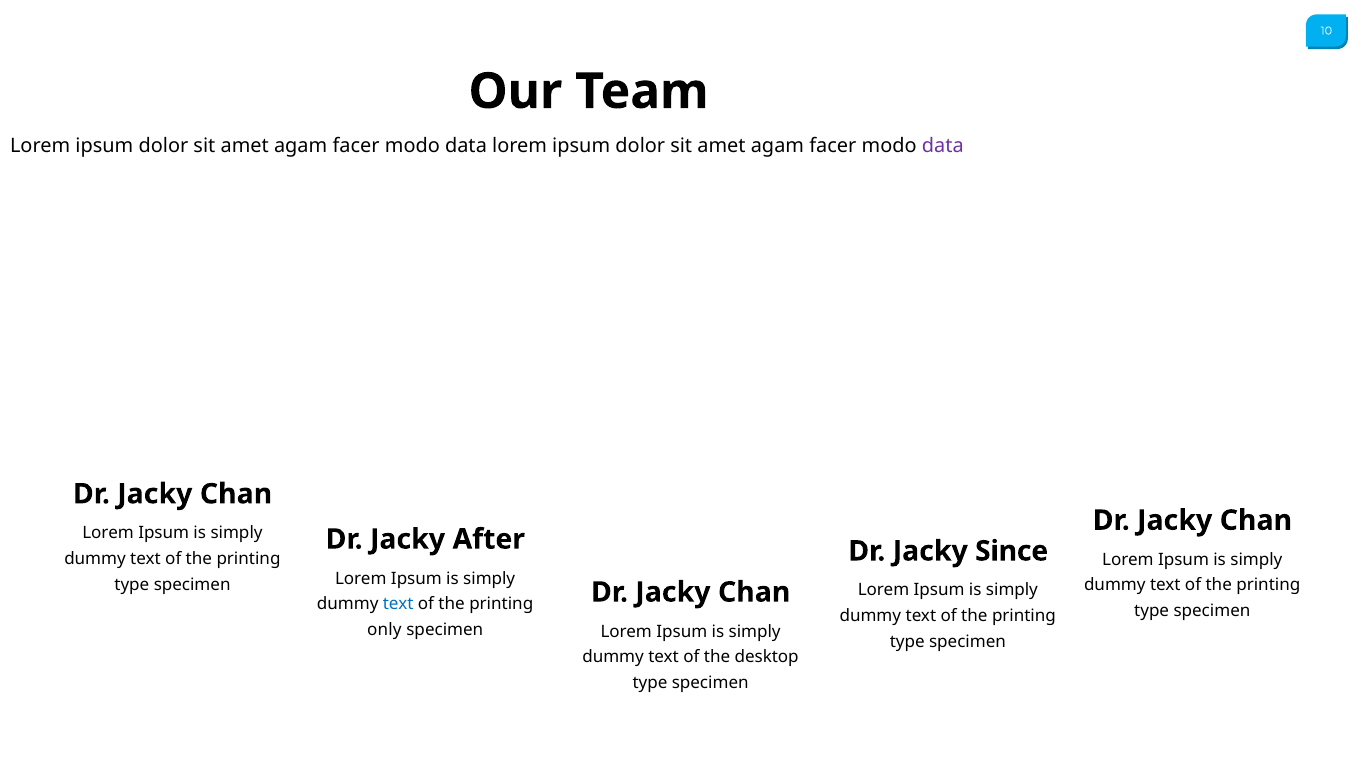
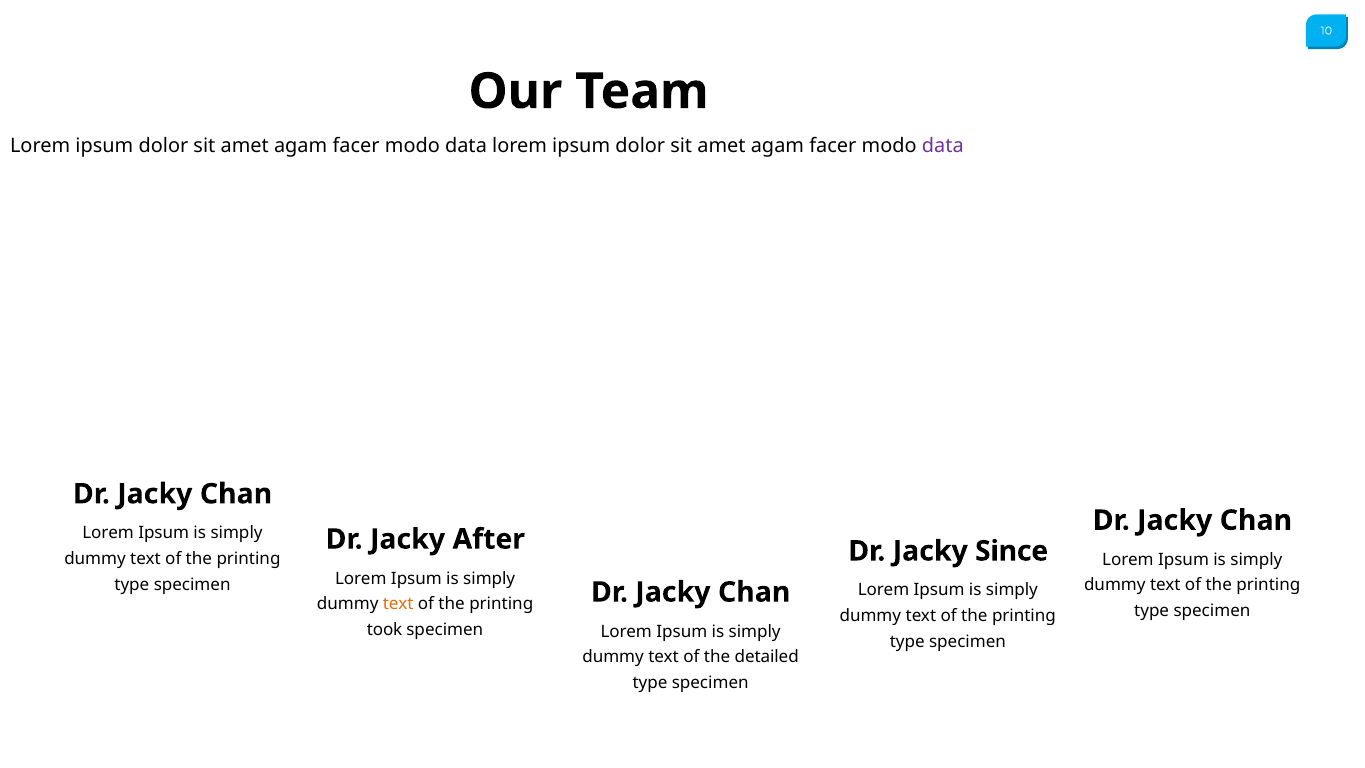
text at (398, 604) colour: blue -> orange
only: only -> took
desktop: desktop -> detailed
